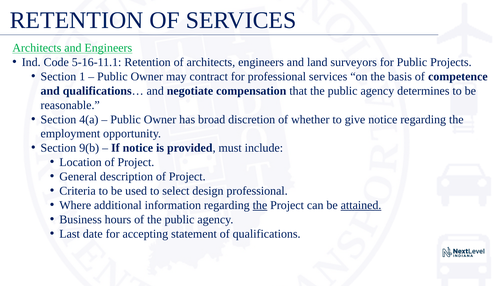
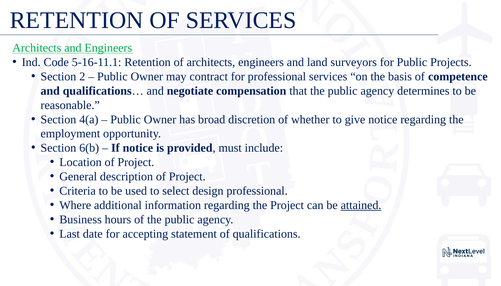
1: 1 -> 2
9(b: 9(b -> 6(b
the at (260, 205) underline: present -> none
